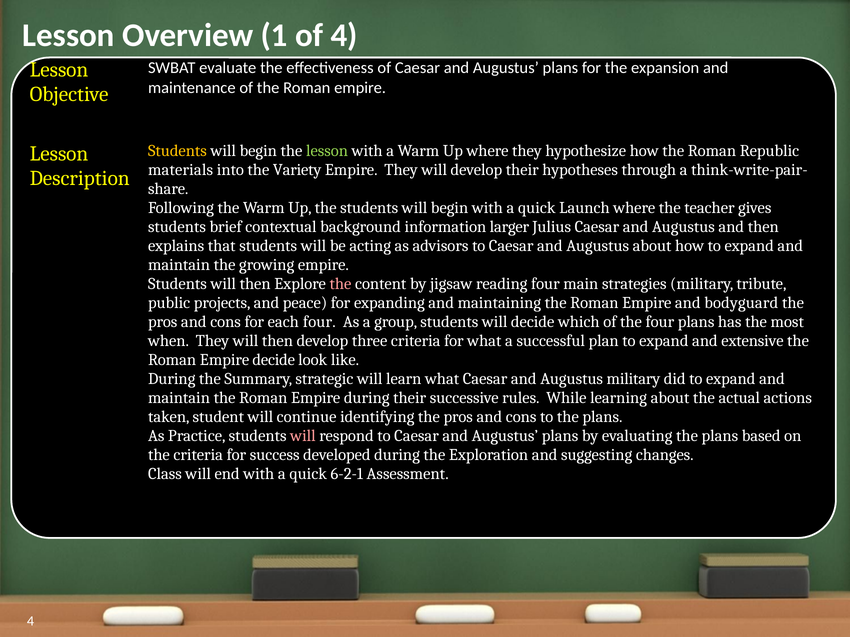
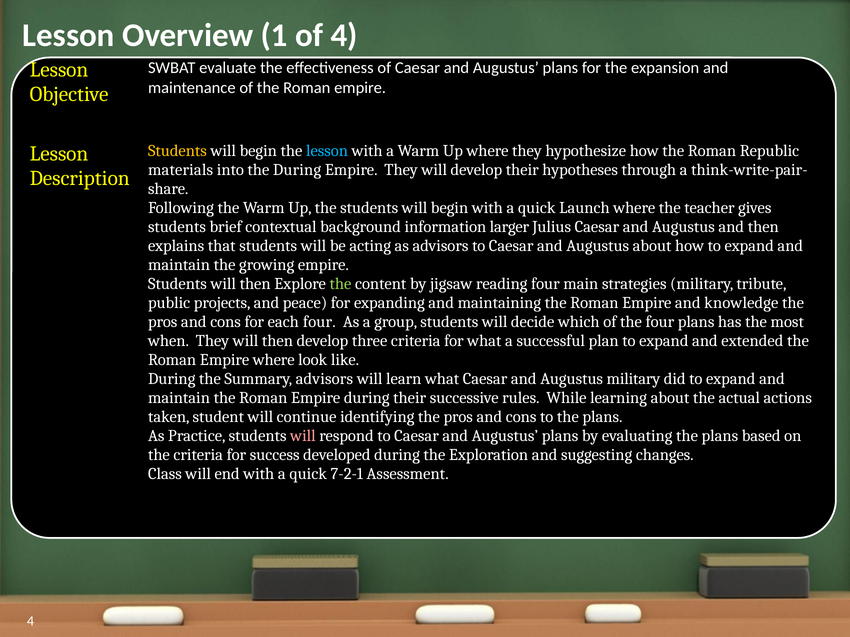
lesson at (327, 151) colour: light green -> light blue
the Variety: Variety -> During
the at (340, 284) colour: pink -> light green
bodyguard: bodyguard -> knowledge
extensive: extensive -> extended
Empire decide: decide -> where
Summary strategic: strategic -> advisors
6-2-1: 6-2-1 -> 7-2-1
